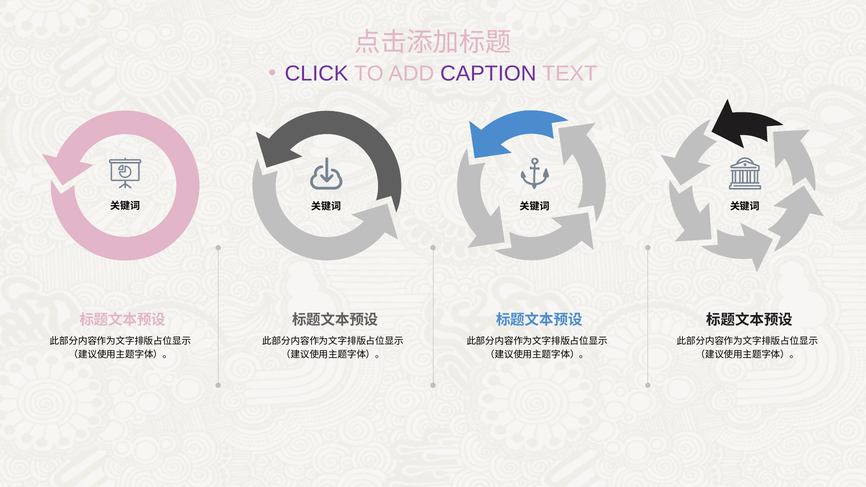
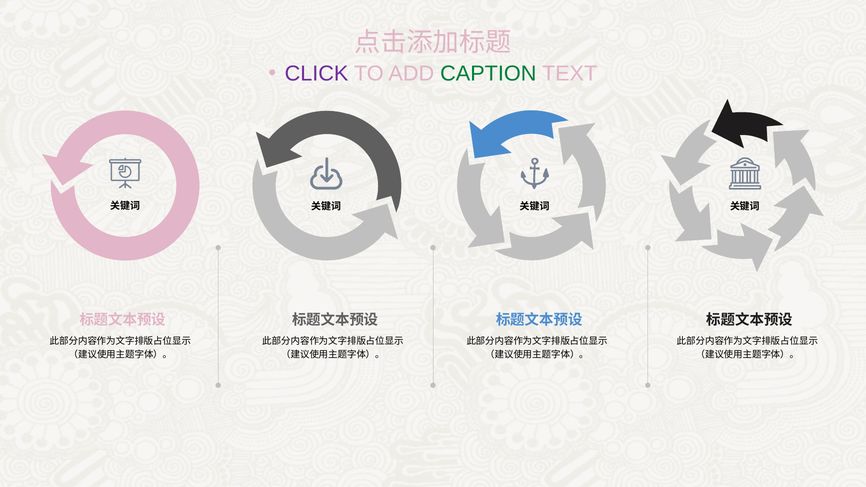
CAPTION colour: purple -> green
